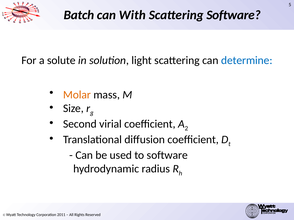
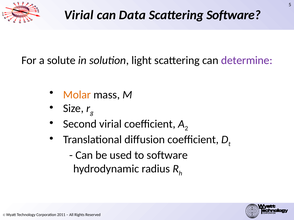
Batch at (79, 15): Batch -> Virial
With: With -> Data
determine colour: blue -> purple
